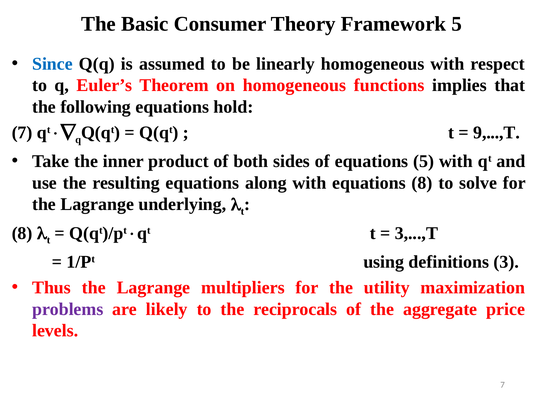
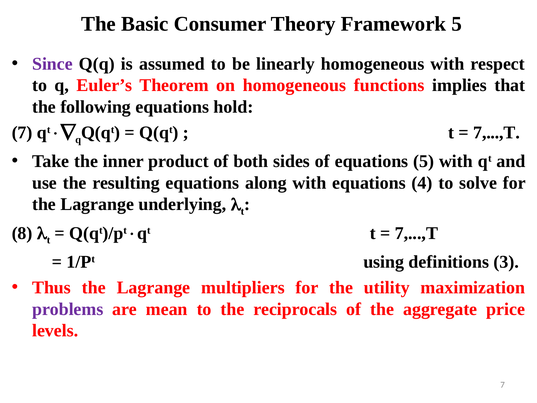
Since colour: blue -> purple
9,...,T at (497, 133): 9,...,T -> 7,...,T
equations 8: 8 -> 4
3,...,T at (416, 233): 3,...,T -> 7,...,T
likely: likely -> mean
